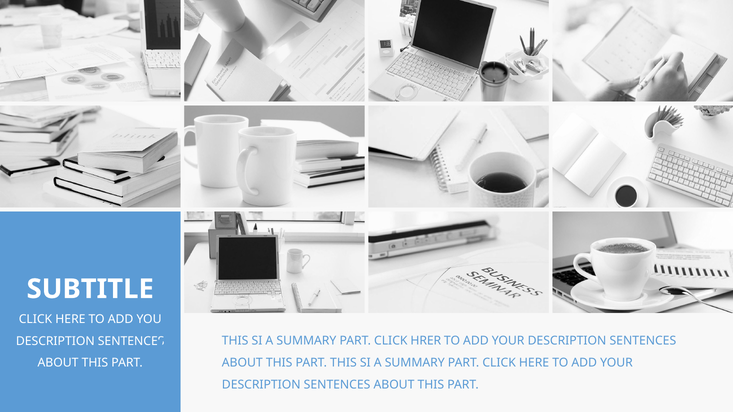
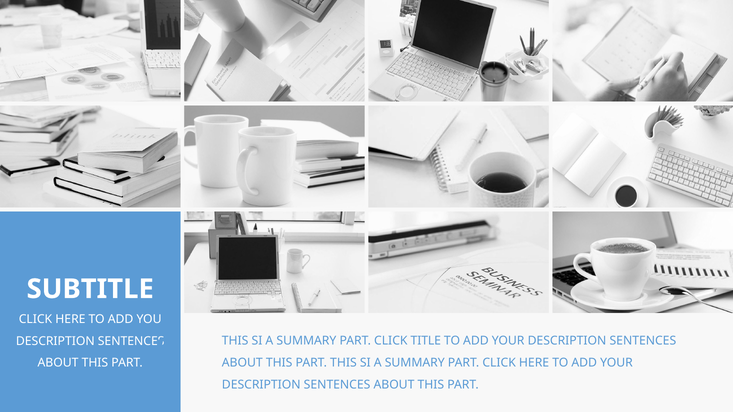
HRER: HRER -> TITLE
